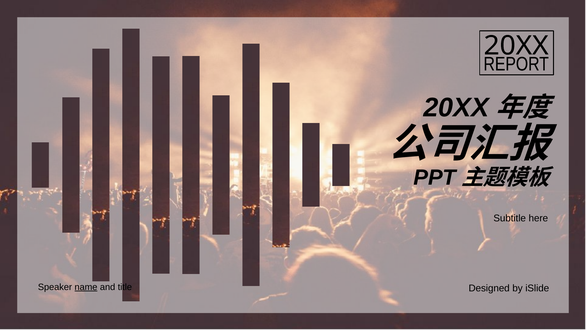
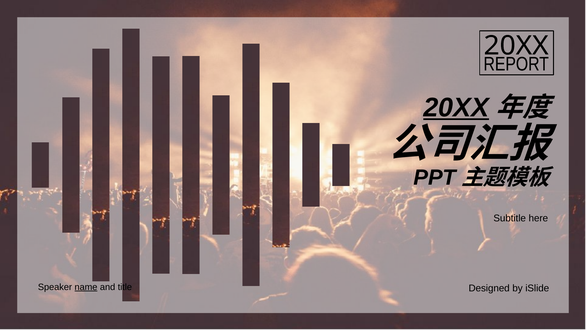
20XX underline: none -> present
